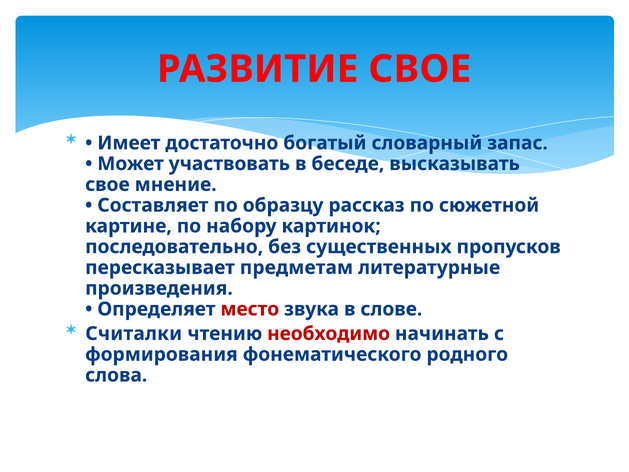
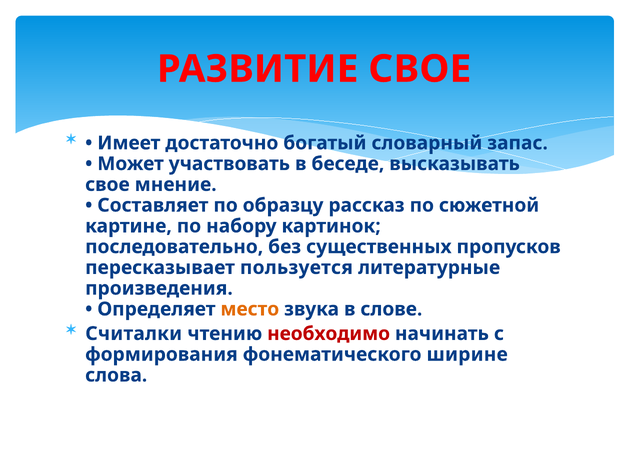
предметам: предметам -> пользуется
место colour: red -> orange
родного: родного -> ширине
